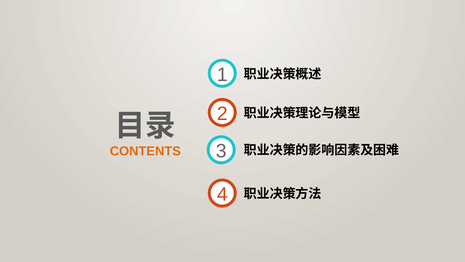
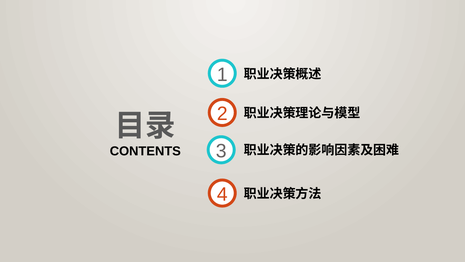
CONTENTS colour: orange -> black
